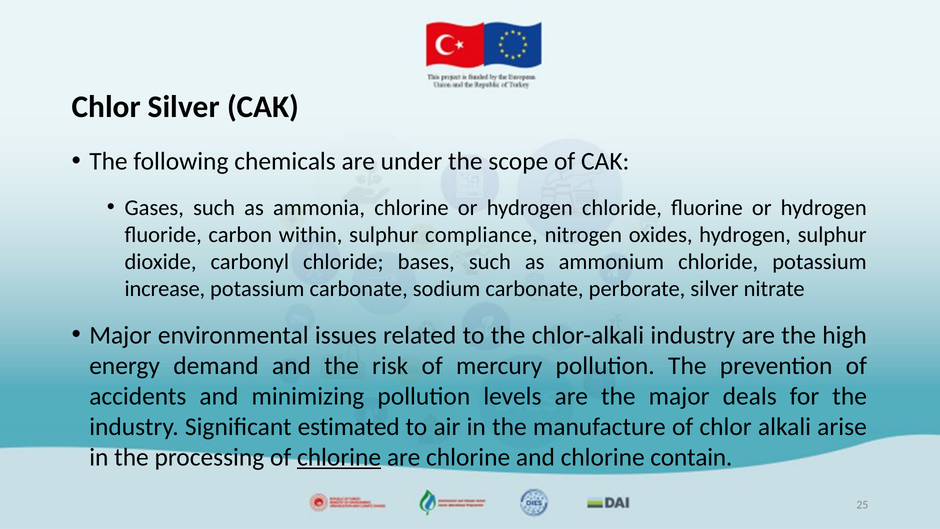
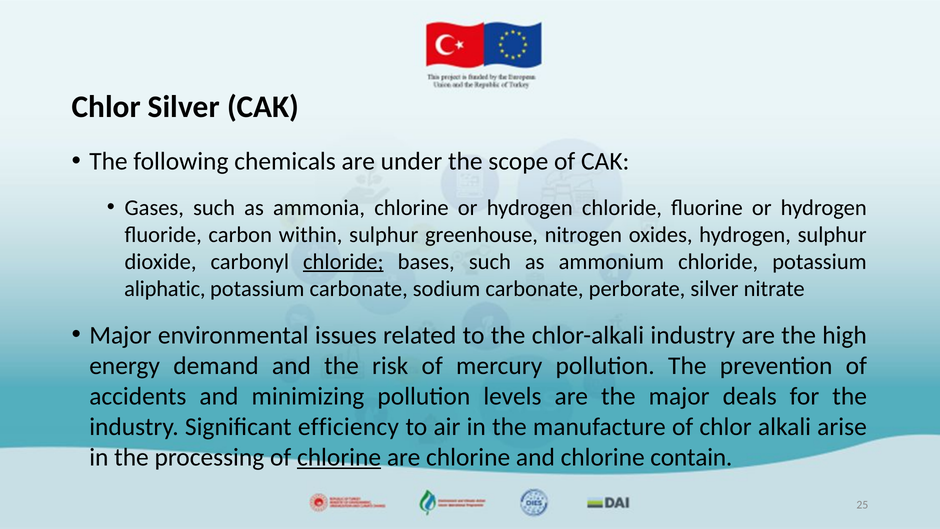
compliance: compliance -> greenhouse
chloride at (343, 262) underline: none -> present
increase: increase -> aliphatic
estimated: estimated -> efficiency
